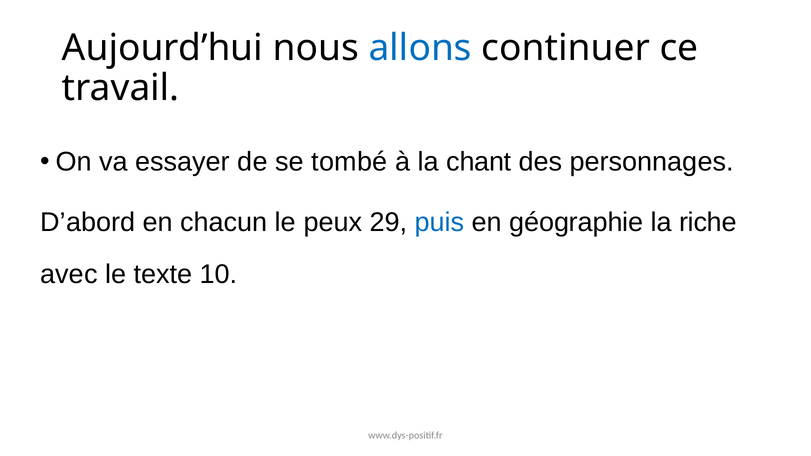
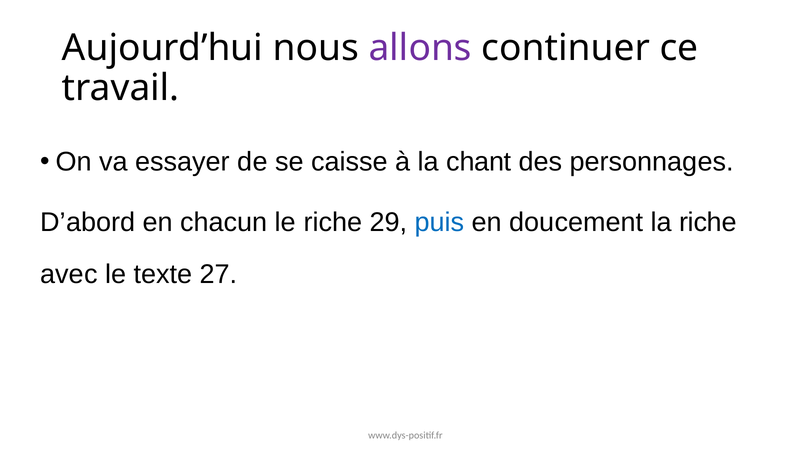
allons colour: blue -> purple
tombé: tombé -> caisse
le peux: peux -> riche
géographie: géographie -> doucement
10: 10 -> 27
